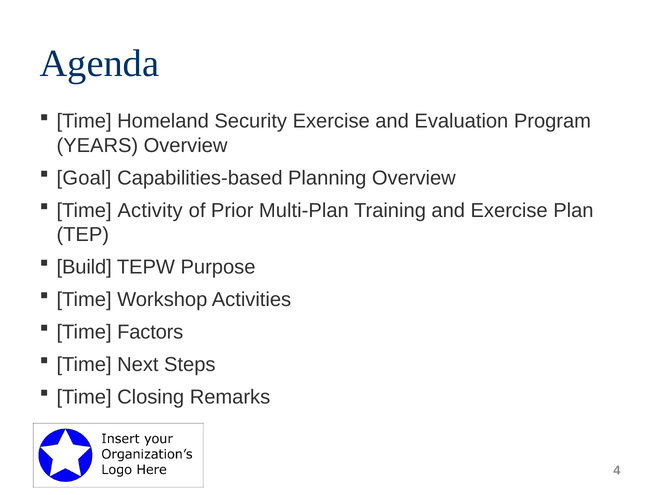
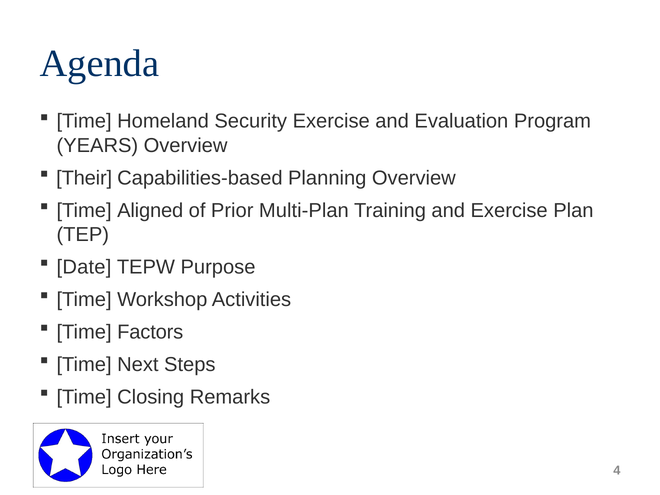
Goal: Goal -> Their
Activity: Activity -> Aligned
Build: Build -> Date
